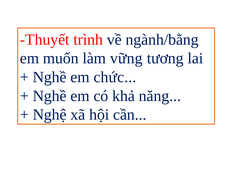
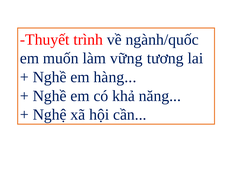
ngành/bằng: ngành/bằng -> ngành/quốc
chức: chức -> hàng
